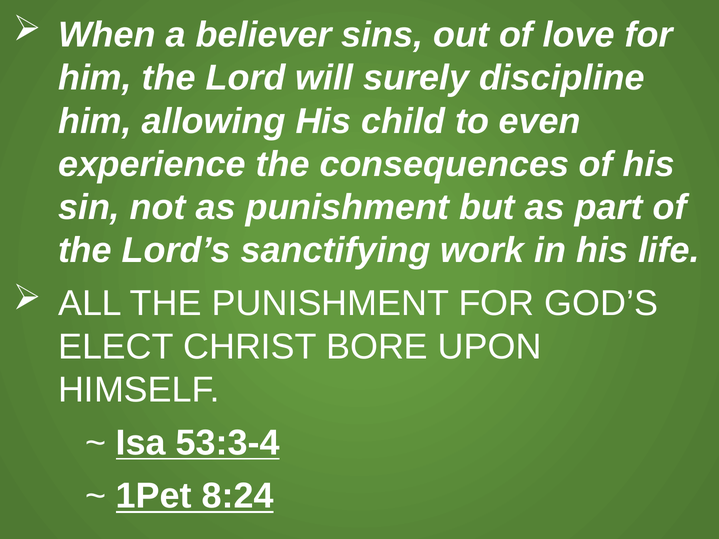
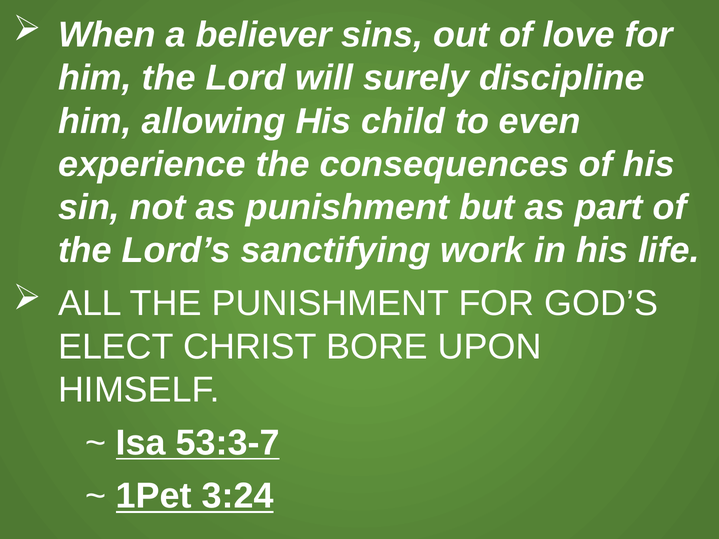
53:3-4: 53:3-4 -> 53:3-7
8:24: 8:24 -> 3:24
